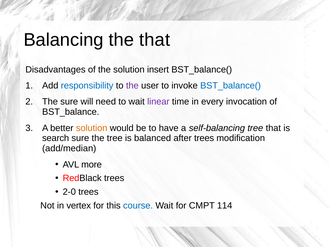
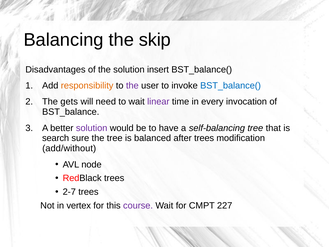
the that: that -> skip
responsibility colour: blue -> orange
The sure: sure -> gets
solution at (92, 128) colour: orange -> purple
add/median: add/median -> add/without
more: more -> node
2-0: 2-0 -> 2-7
course colour: blue -> purple
114: 114 -> 227
